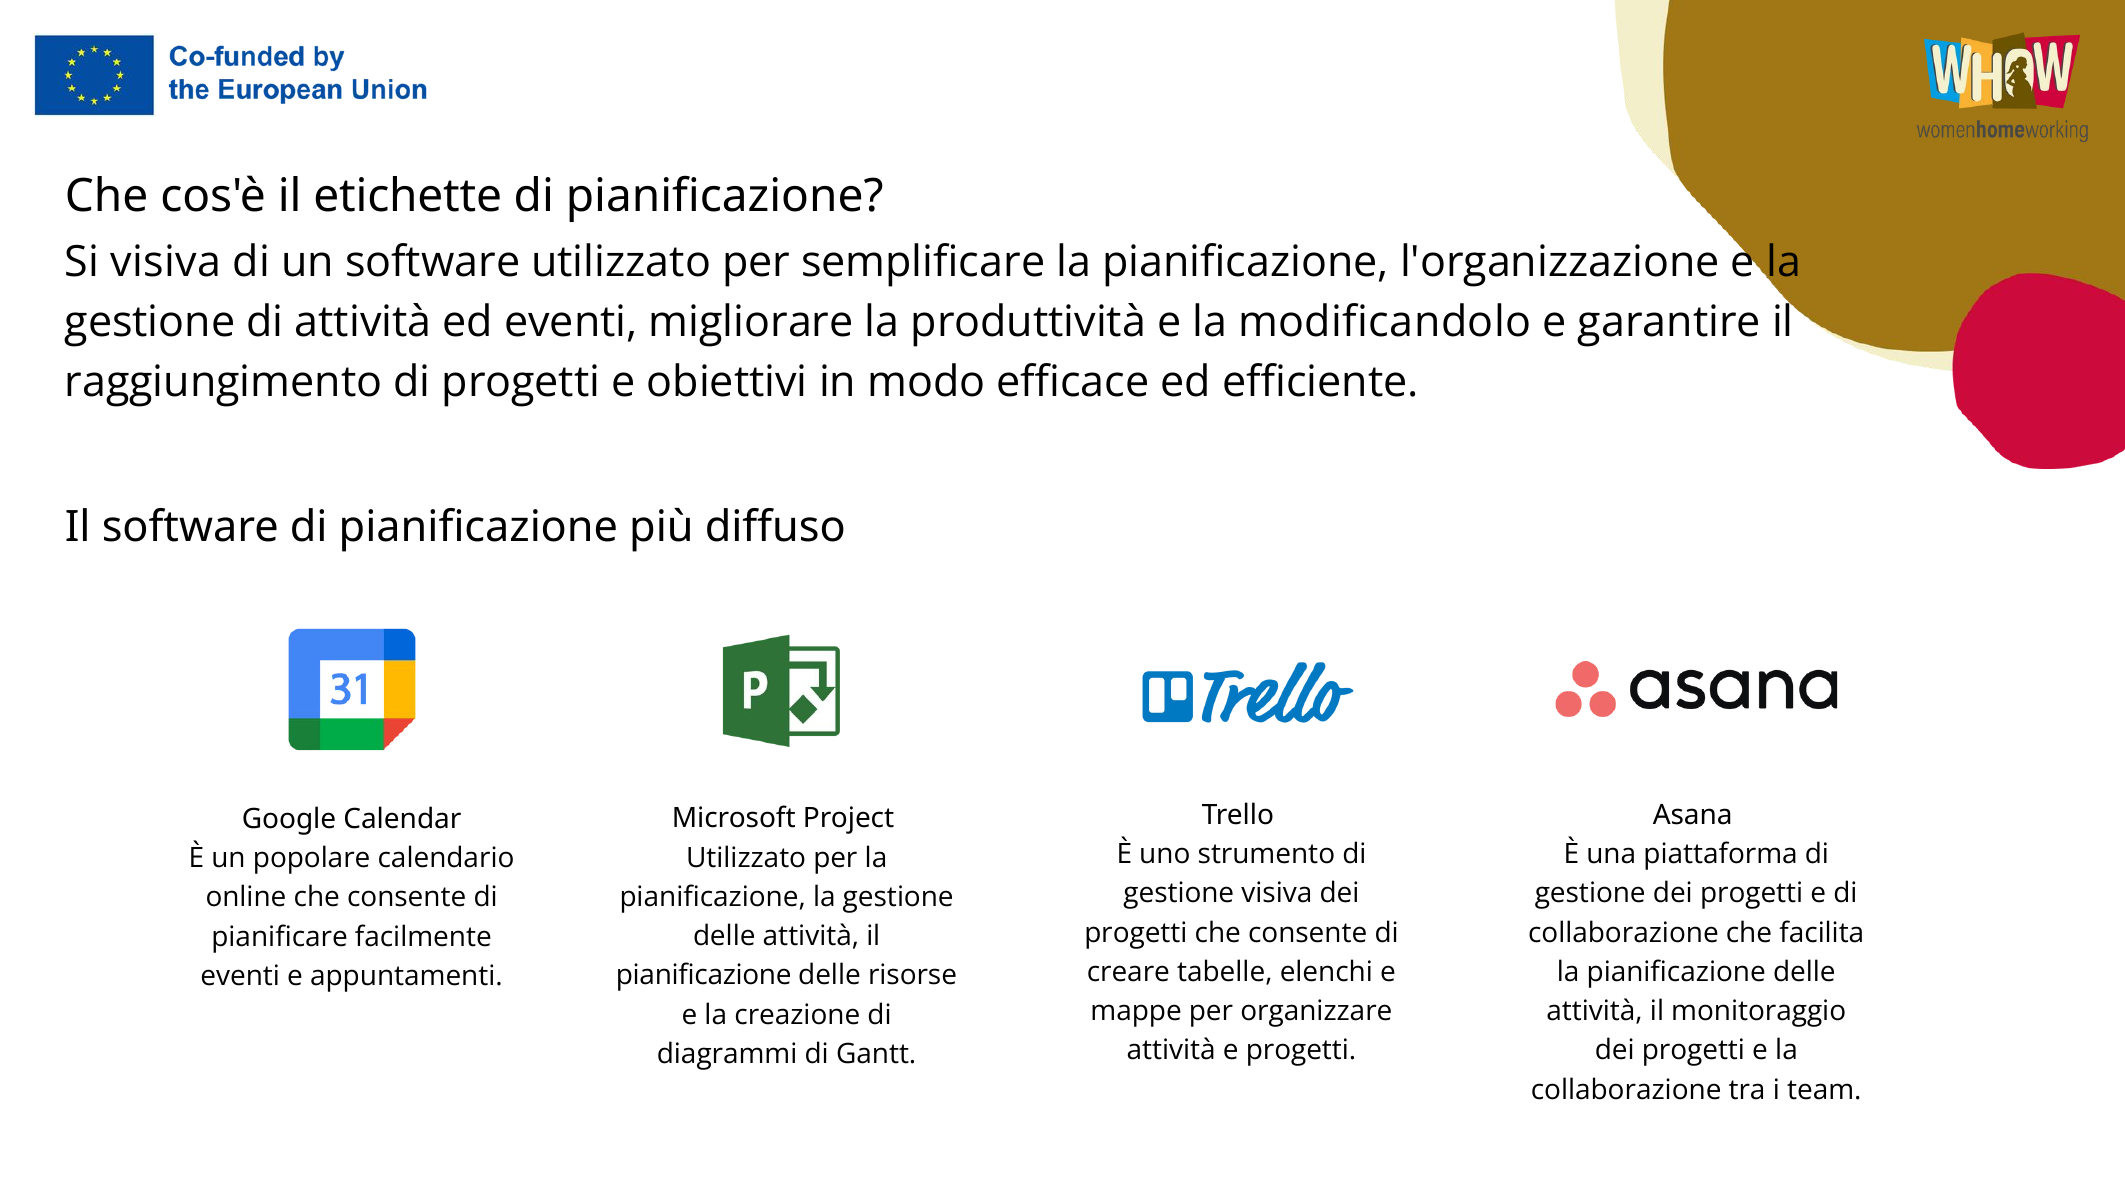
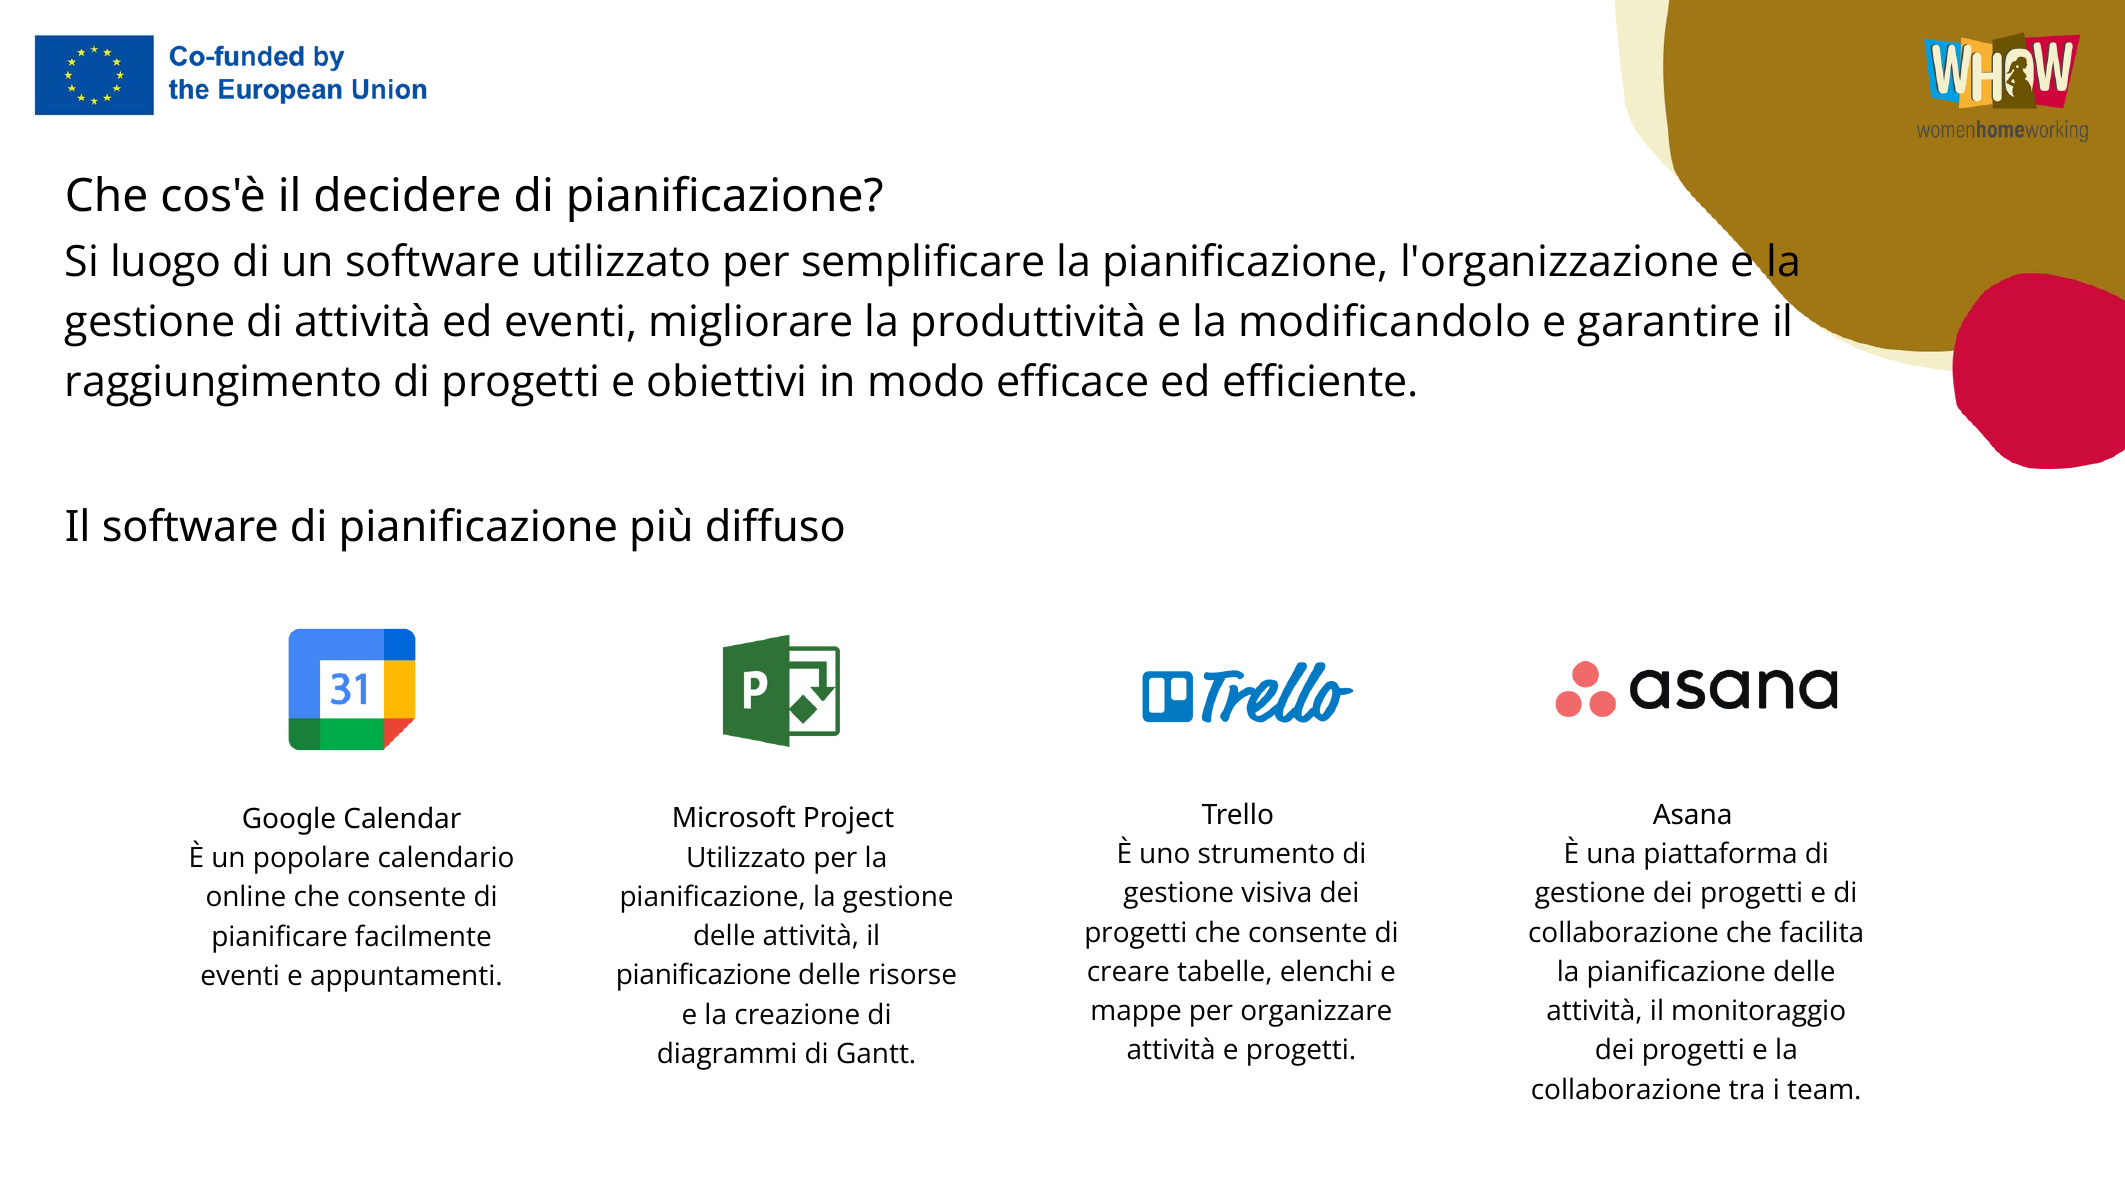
etichette: etichette -> decidere
Si visiva: visiva -> luogo
